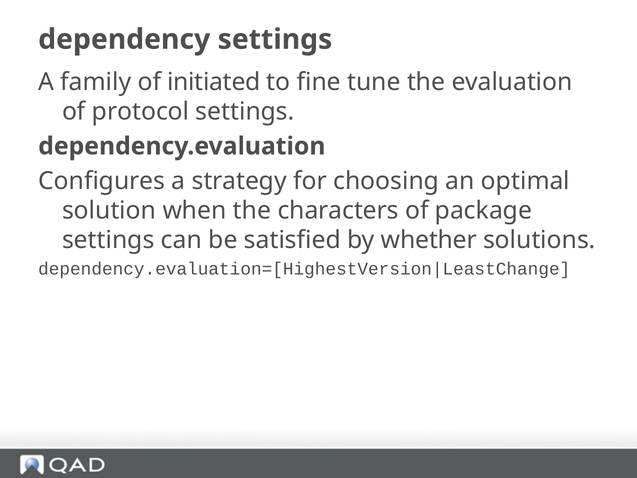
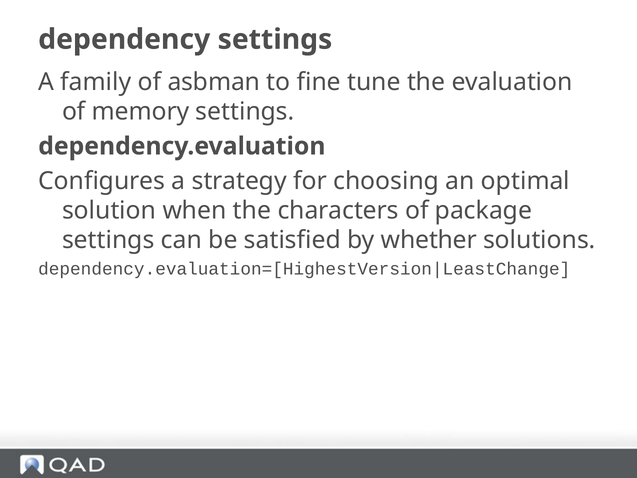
initiated: initiated -> asbman
protocol: protocol -> memory
